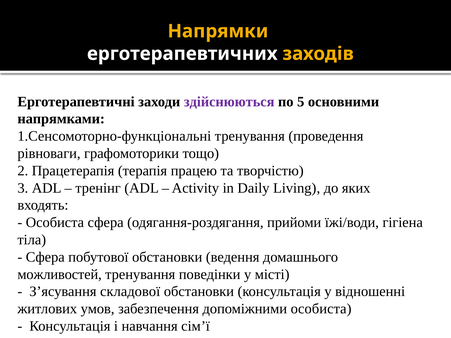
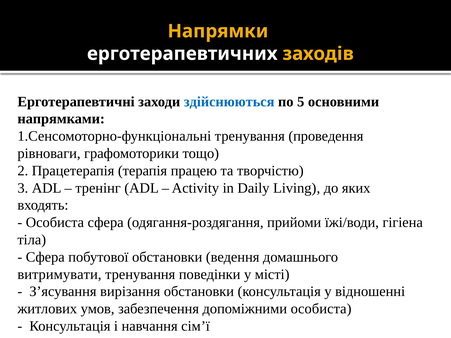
здійснюються colour: purple -> blue
можливостей: можливостей -> витримувати
складової: складової -> вирізання
